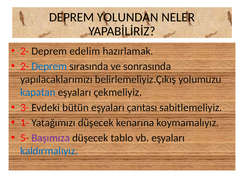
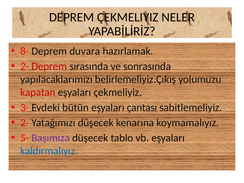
DEPREM YOLUNDAN: YOLUNDAN -> ÇEKMELIYIZ
2- at (25, 51): 2- -> 8-
edelim: edelim -> duvara
Deprem at (49, 66) colour: blue -> red
kapatan colour: blue -> red
1- at (25, 123): 1- -> 2-
